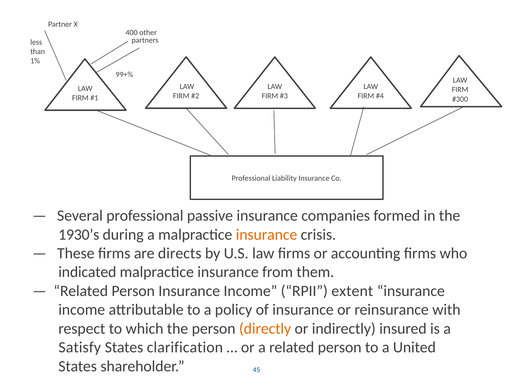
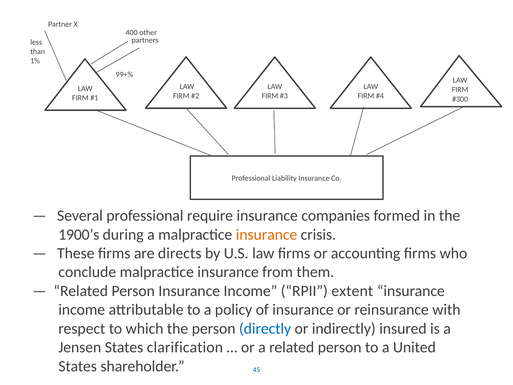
passive: passive -> require
1930’s: 1930’s -> 1900’s
indicated: indicated -> conclude
directly colour: orange -> blue
Satisfy: Satisfy -> Jensen
